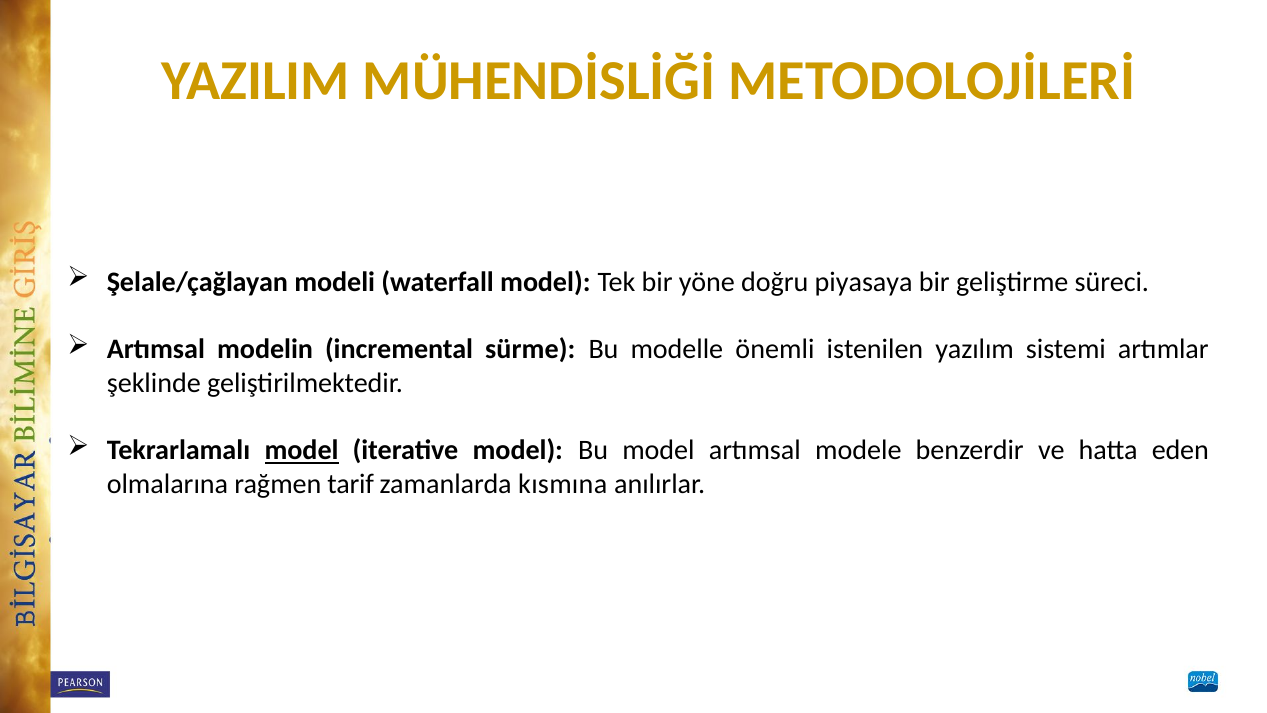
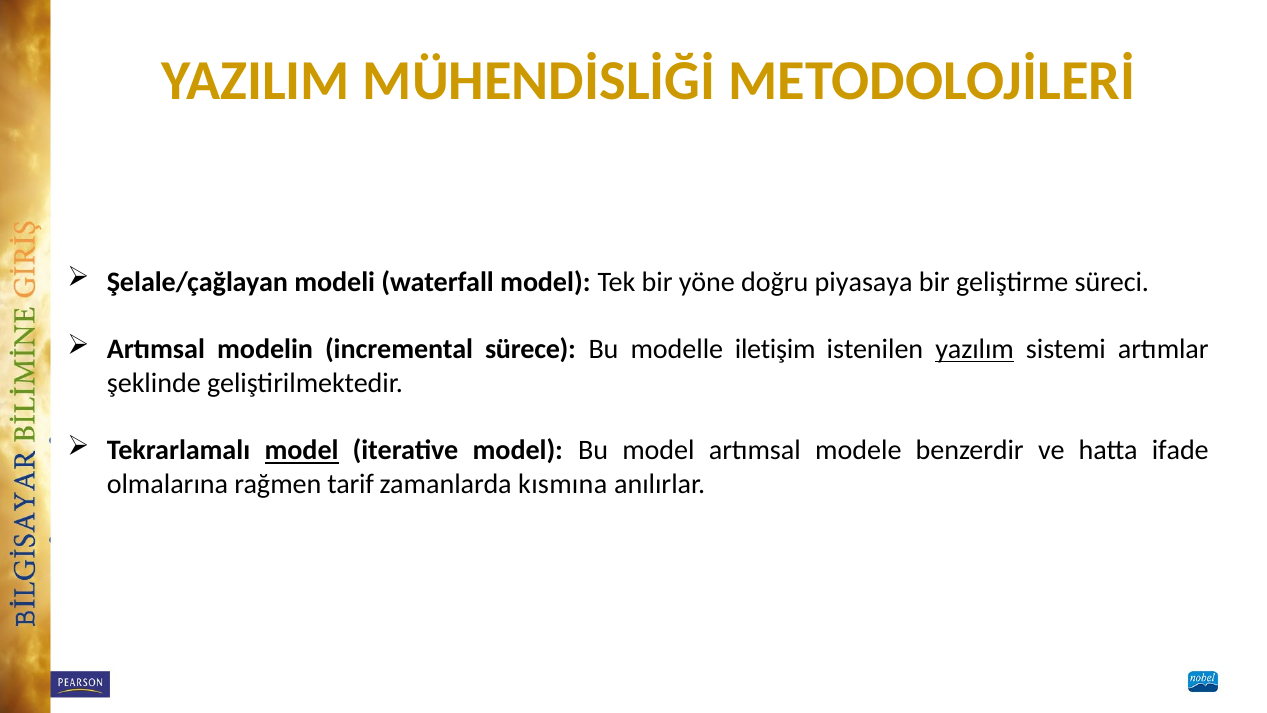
sürme: sürme -> sürece
önemli: önemli -> iletişim
yazılım underline: none -> present
eden: eden -> ifade
